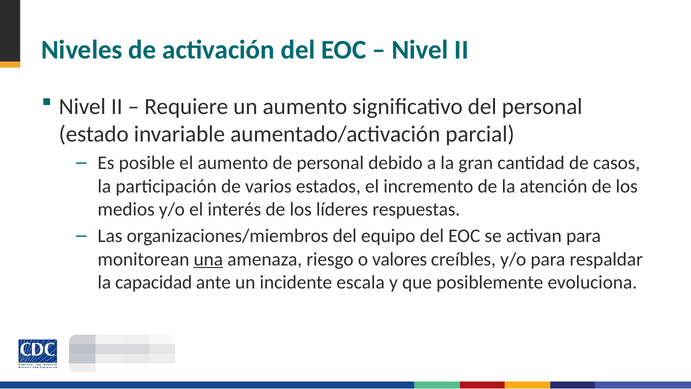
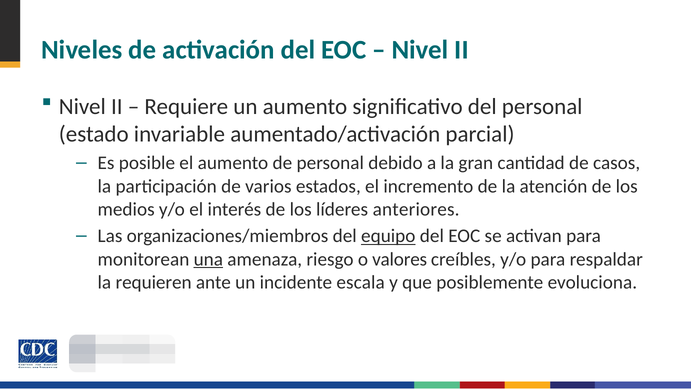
respuestas: respuestas -> anteriores
equipo underline: none -> present
capacidad: capacidad -> requieren
